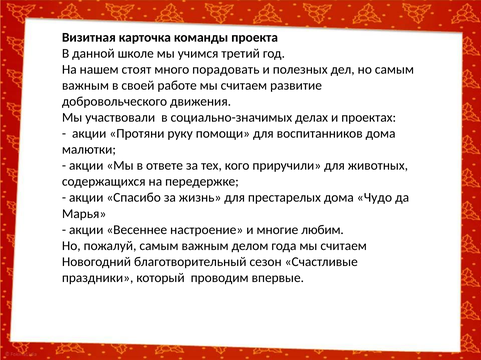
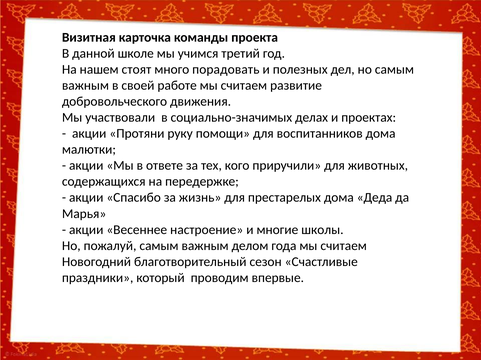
Чудо: Чудо -> Деда
любим: любим -> школы
